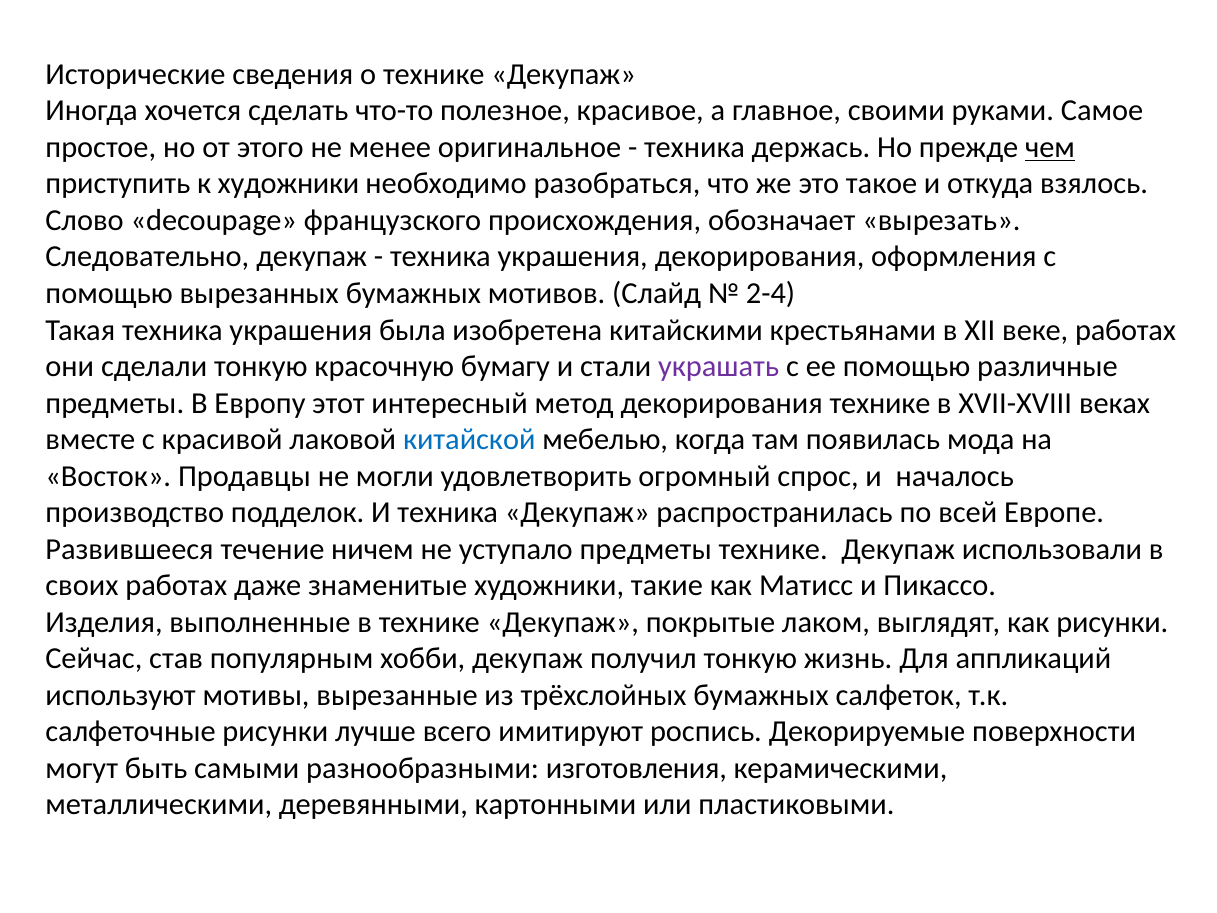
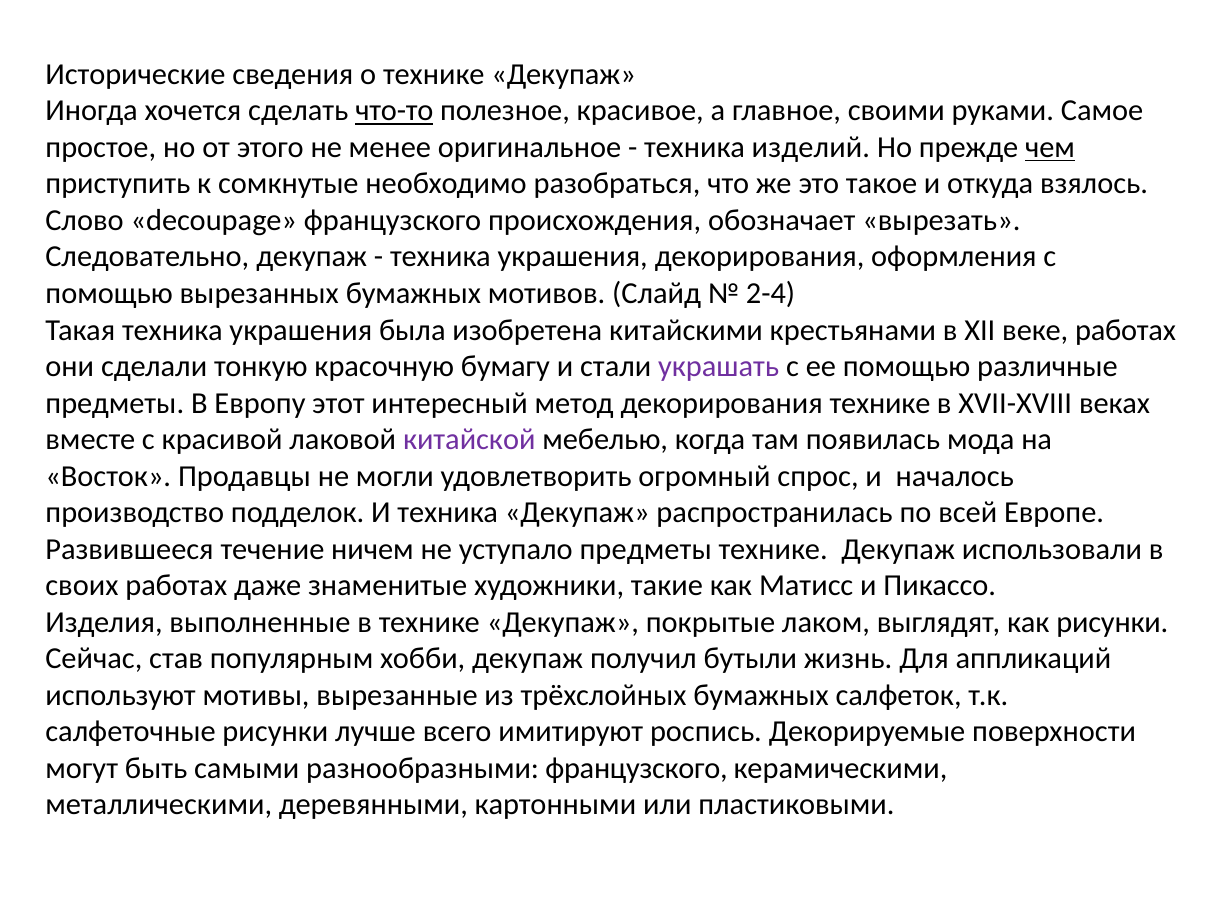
что-то underline: none -> present
держась: держась -> изделий
к художники: художники -> сомкнутые
китайской colour: blue -> purple
получил тонкую: тонкую -> бутыли
разнообразными изготовления: изготовления -> французского
